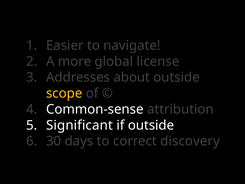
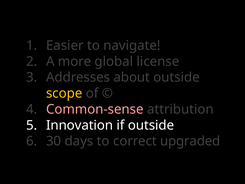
Common-sense colour: white -> pink
Significant: Significant -> Innovation
discovery: discovery -> upgraded
